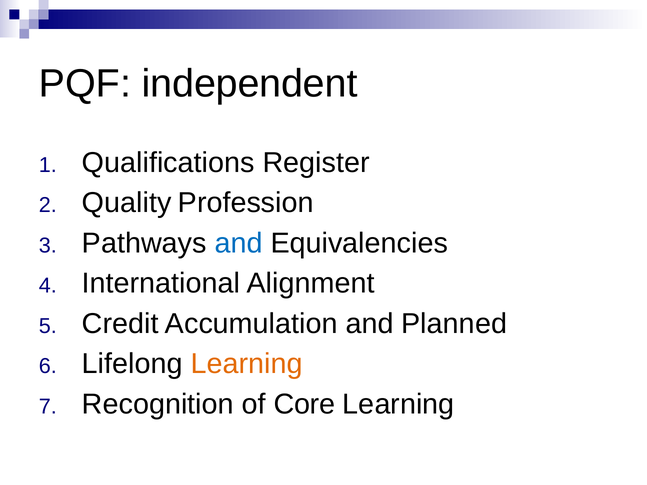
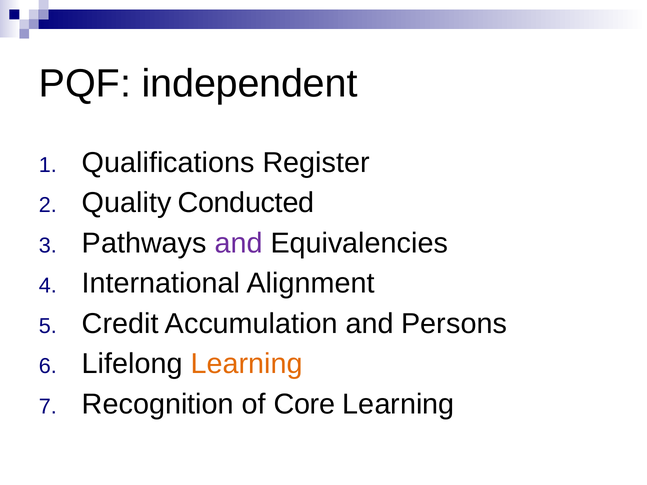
Profession: Profession -> Conducted
and at (239, 243) colour: blue -> purple
Planned: Planned -> Persons
